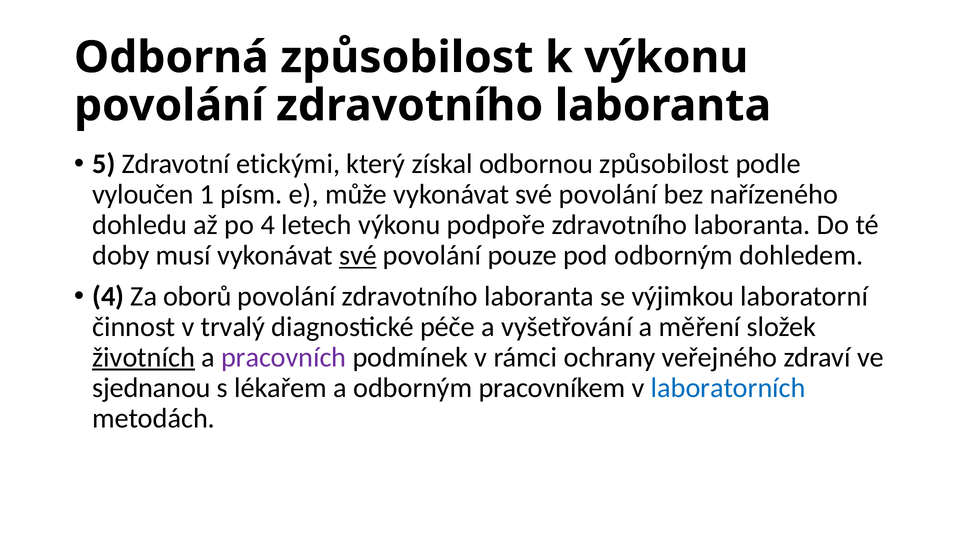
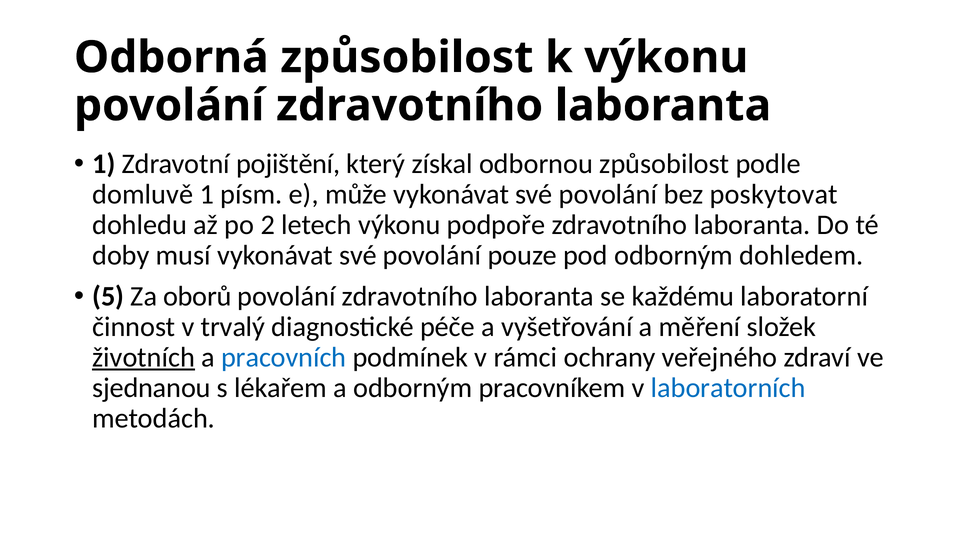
5 at (104, 164): 5 -> 1
etickými: etickými -> pojištění
vyloučen: vyloučen -> domluvě
nařízeného: nařízeného -> poskytovat
po 4: 4 -> 2
své at (358, 256) underline: present -> none
4 at (108, 296): 4 -> 5
výjimkou: výjimkou -> každému
pracovních colour: purple -> blue
